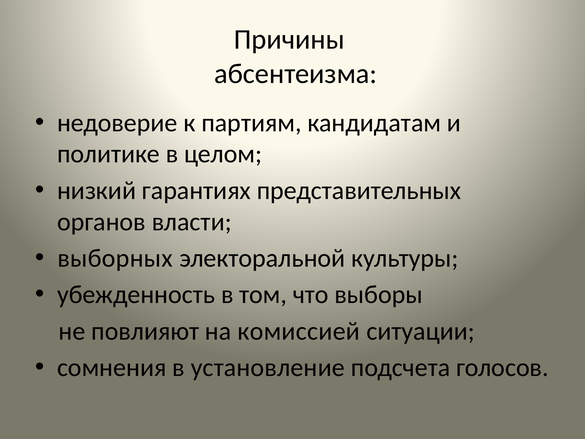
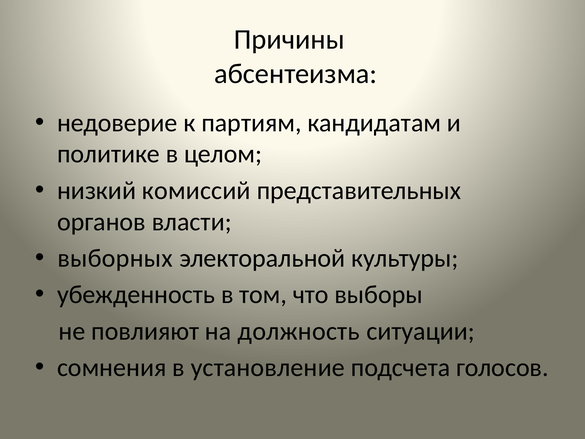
гарантиях: гарантиях -> комиссий
комиссией: комиссией -> должность
